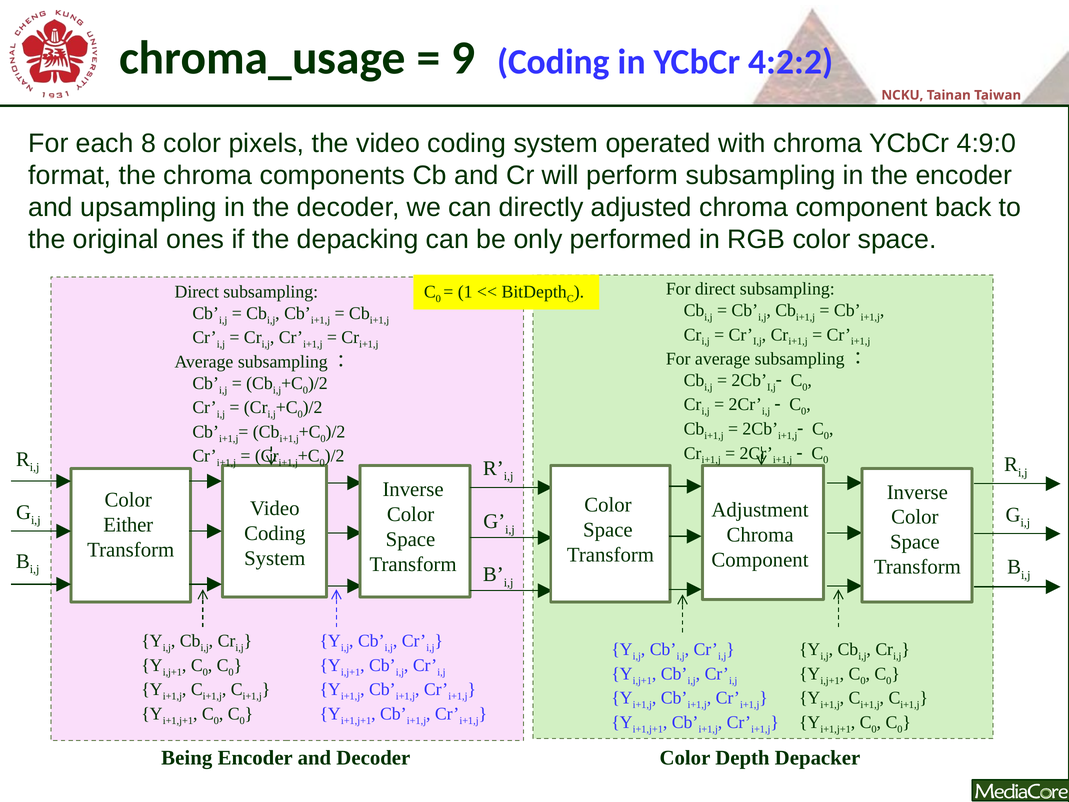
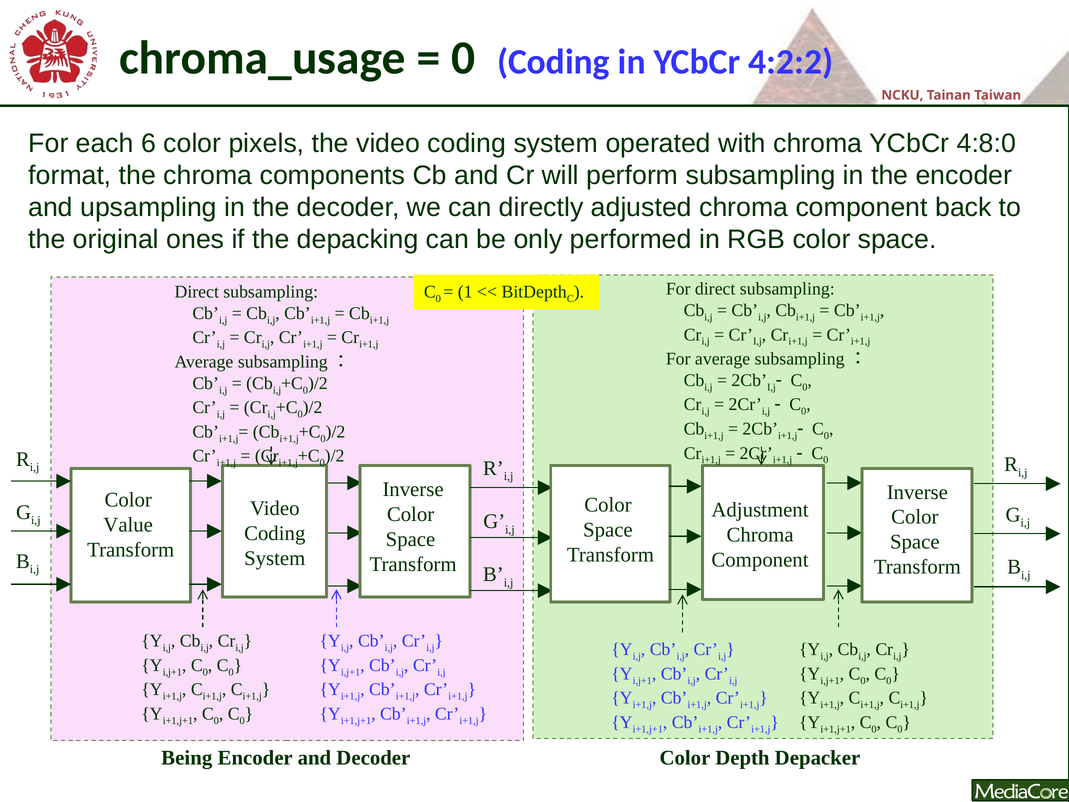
9 at (463, 58): 9 -> 0
8: 8 -> 6
4:9:0: 4:9:0 -> 4:8:0
Either: Either -> Value
